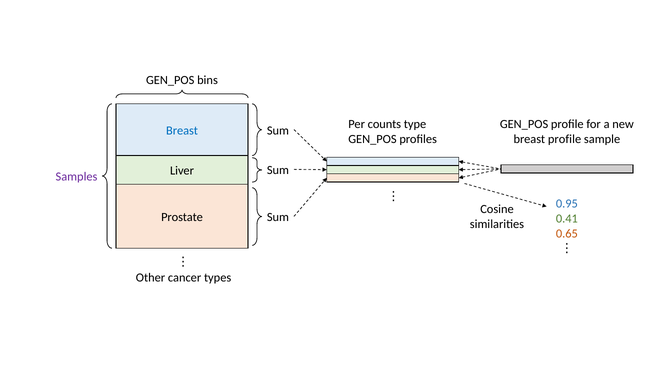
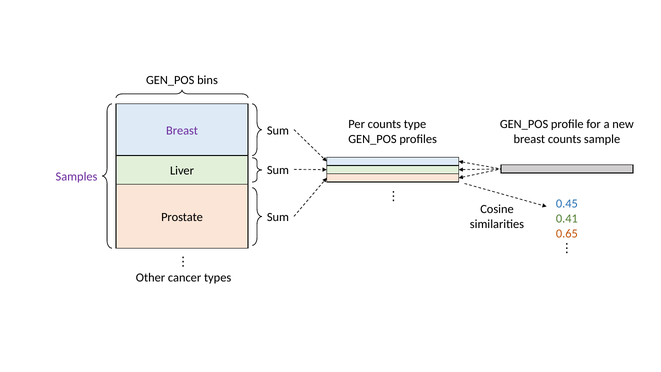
Breast at (182, 131) colour: blue -> purple
breast profile: profile -> counts
0.95: 0.95 -> 0.45
